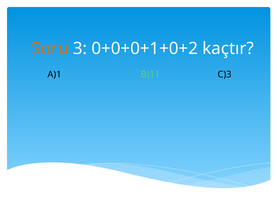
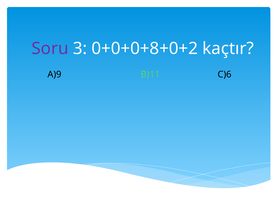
Soru colour: orange -> purple
0+0+0+1+0+2: 0+0+0+1+0+2 -> 0+0+0+8+0+2
A)1: A)1 -> A)9
C)3: C)3 -> C)6
